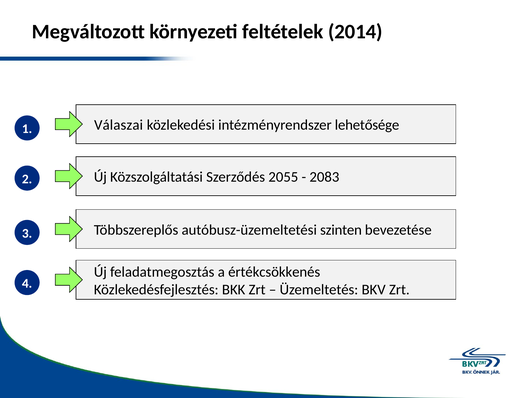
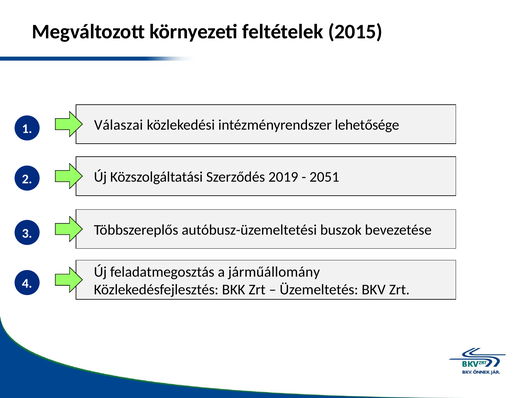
2014: 2014 -> 2015
2055: 2055 -> 2019
2083: 2083 -> 2051
szinten: szinten -> buszok
értékcsökkenés: értékcsökkenés -> járműállomány
